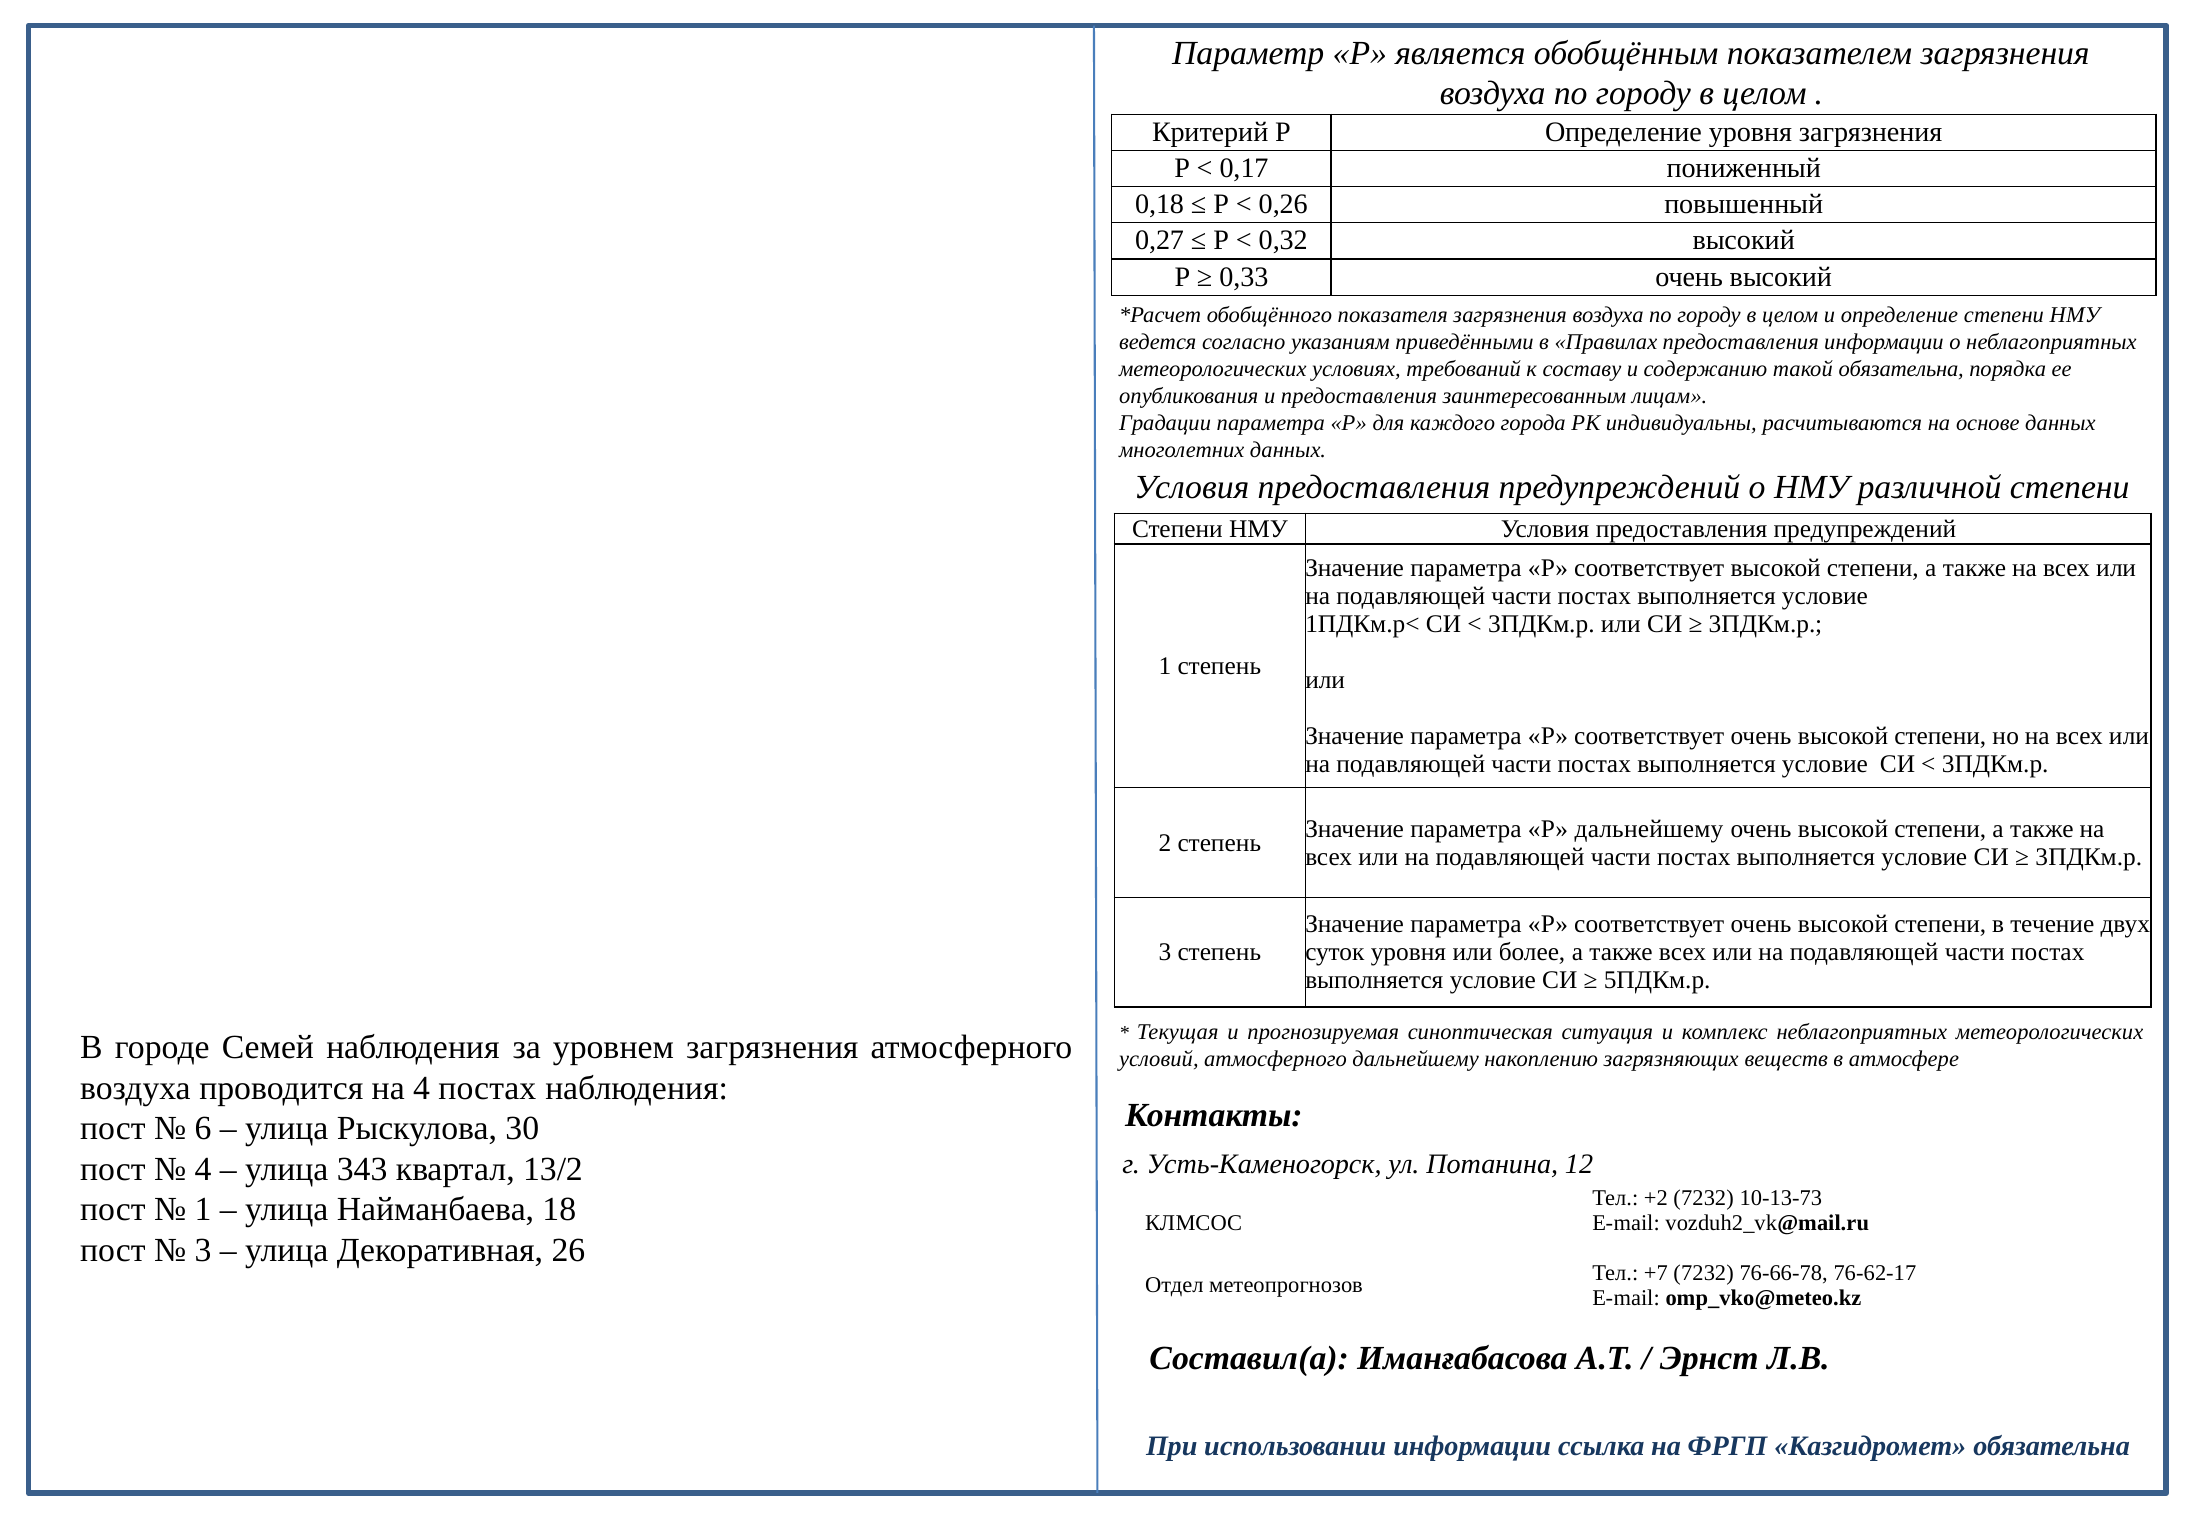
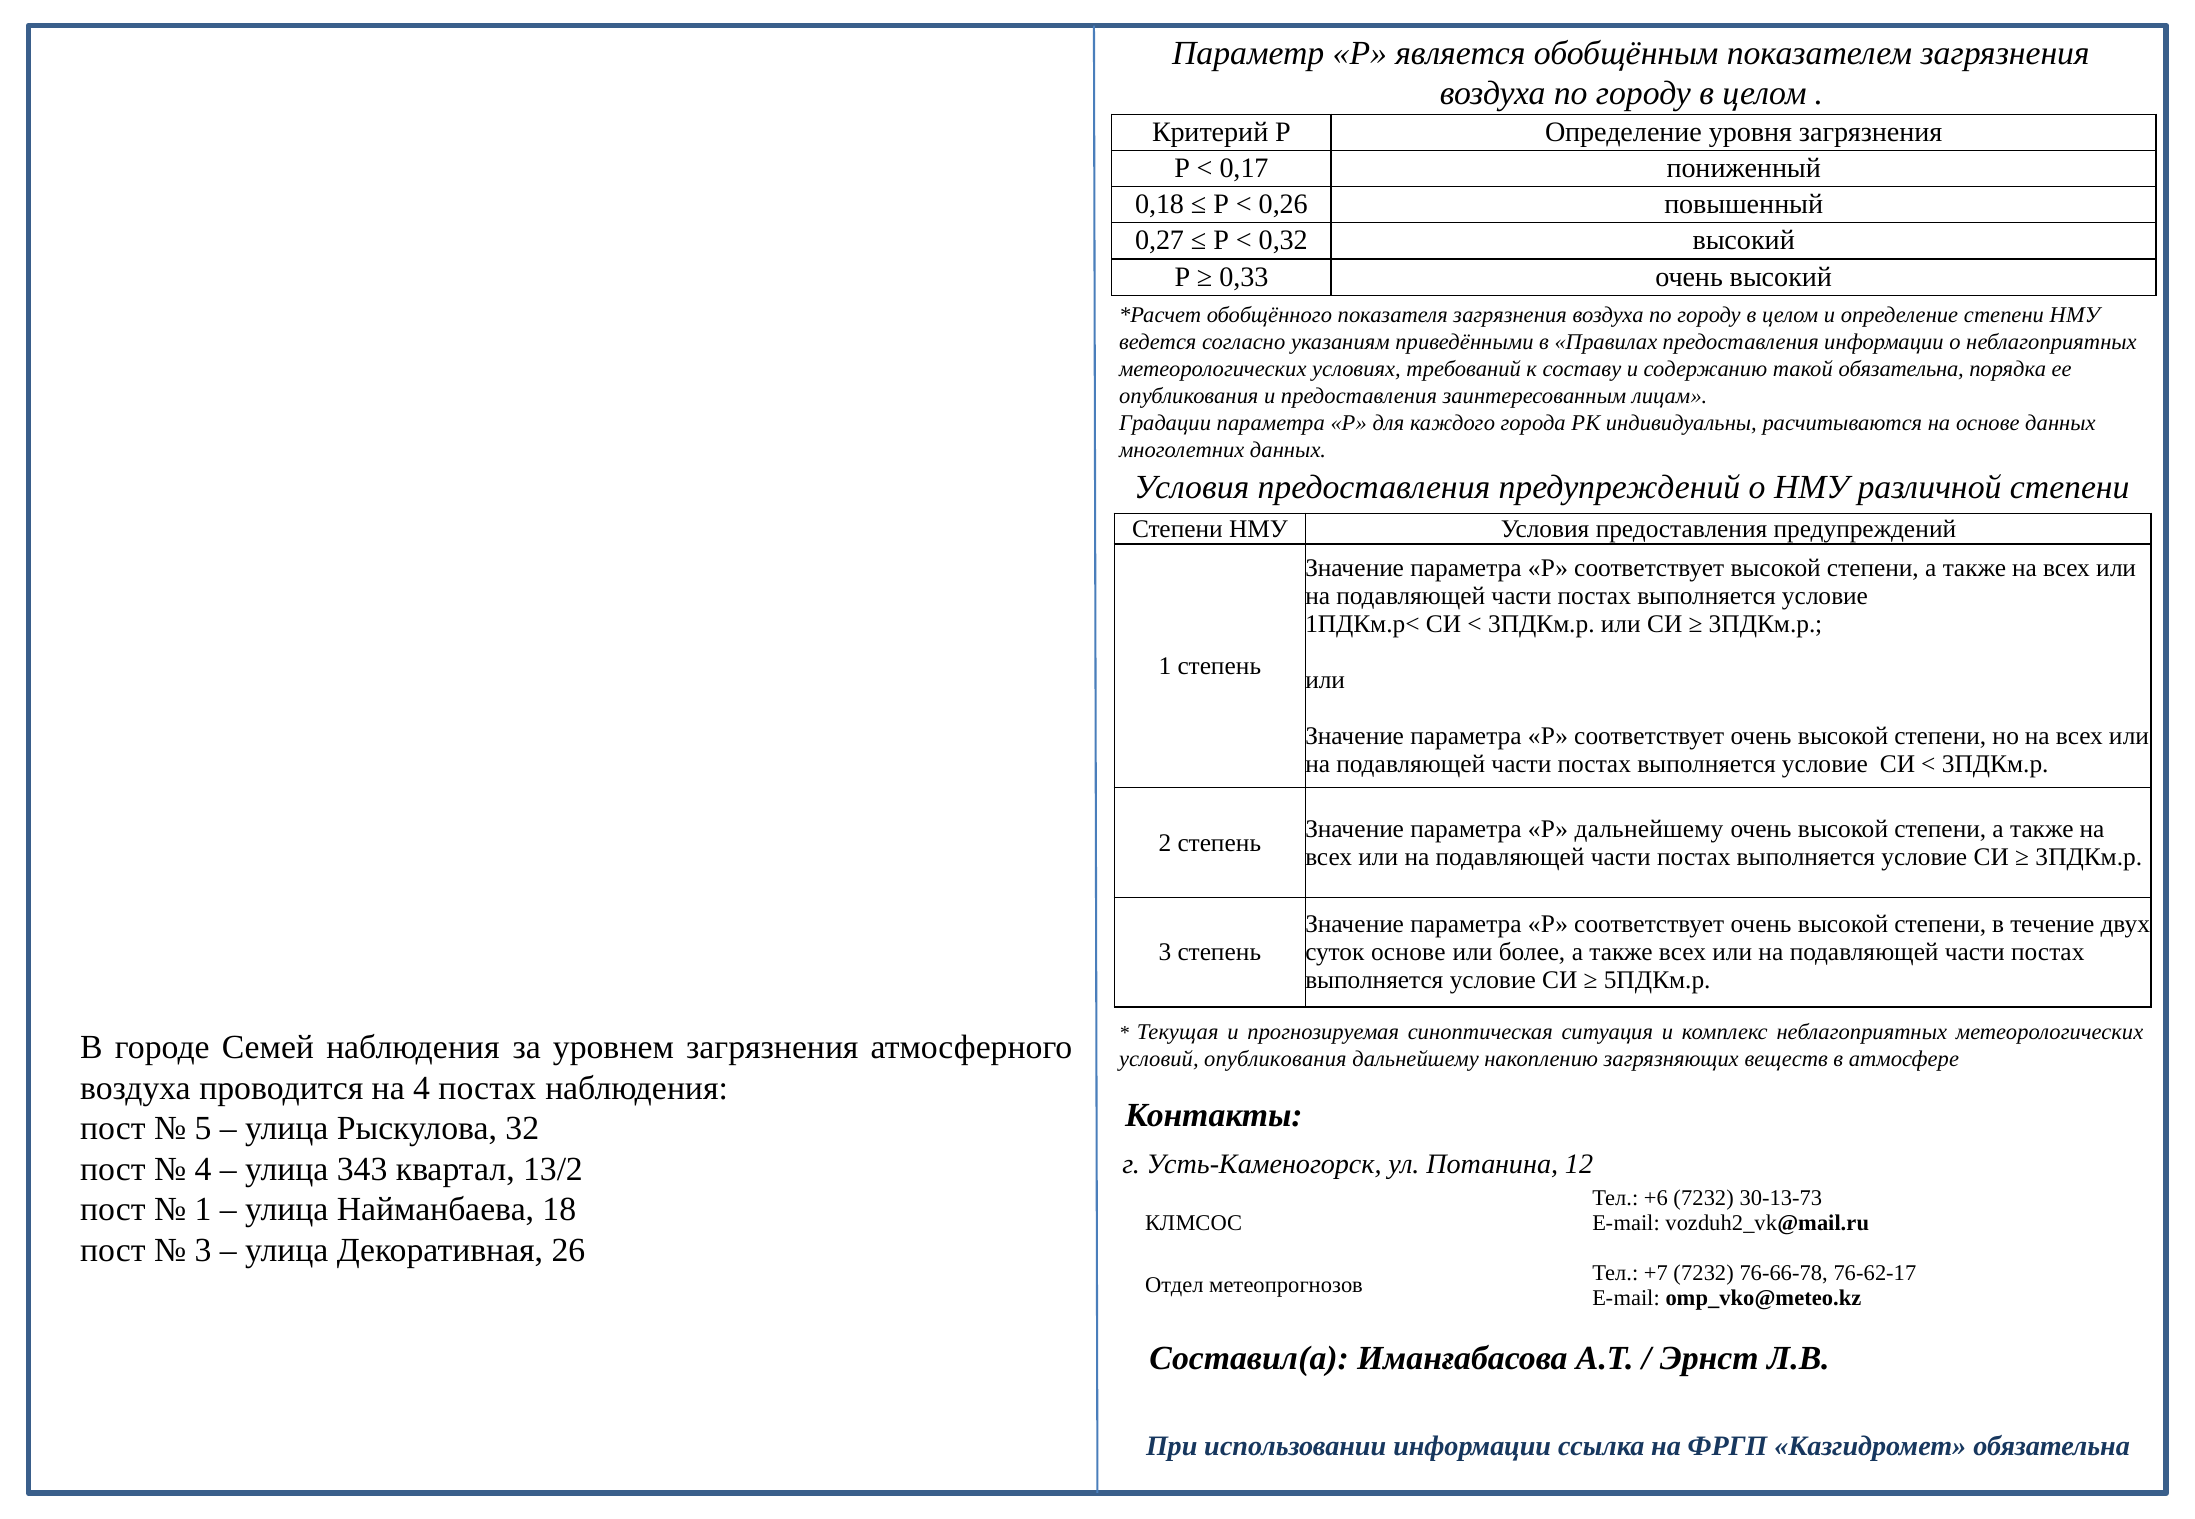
суток уровня: уровня -> основе
условий атмосферного: атмосферного -> опубликования
6: 6 -> 5
30: 30 -> 32
+2: +2 -> +6
10-13-73: 10-13-73 -> 30-13-73
